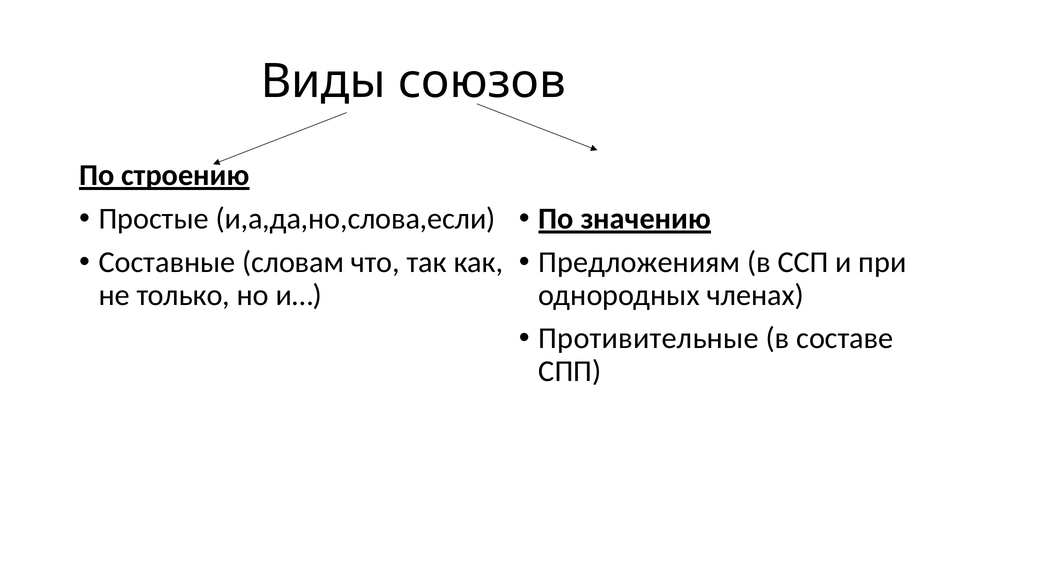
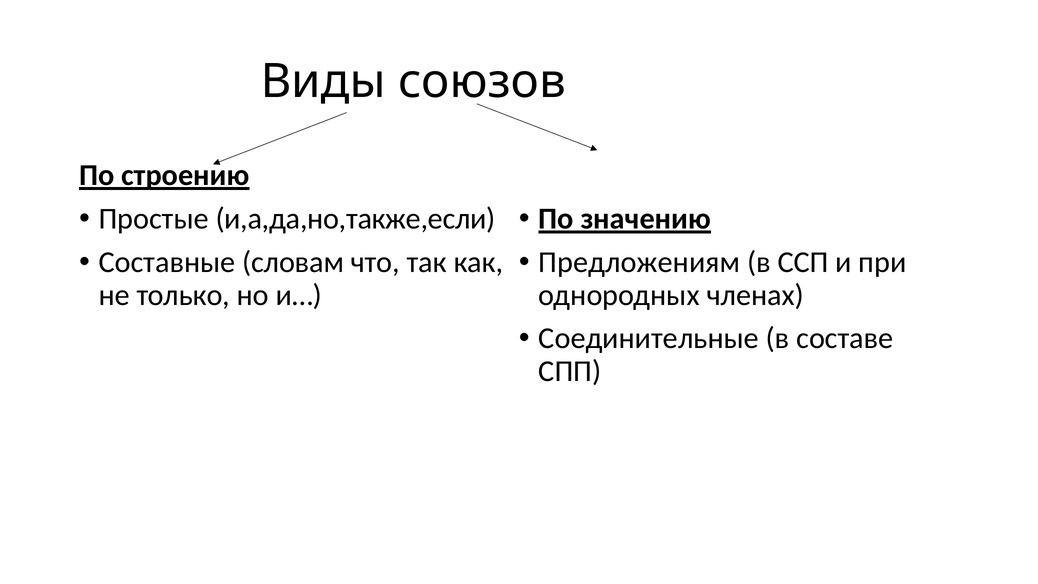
и,а,да,но,слова,если: и,а,да,но,слова,если -> и,а,да,но,также,если
Противительные: Противительные -> Соединительные
